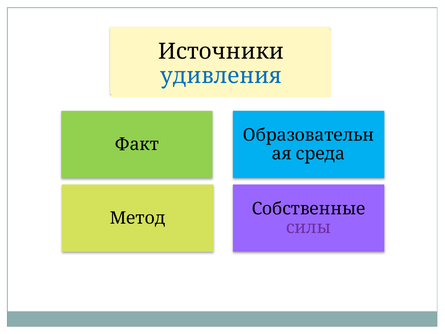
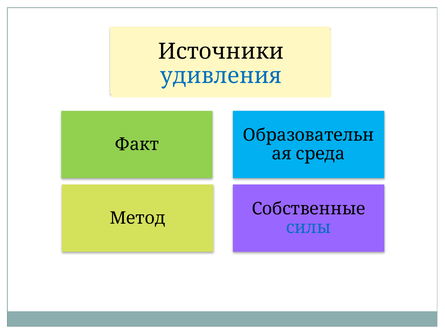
силы colour: purple -> blue
